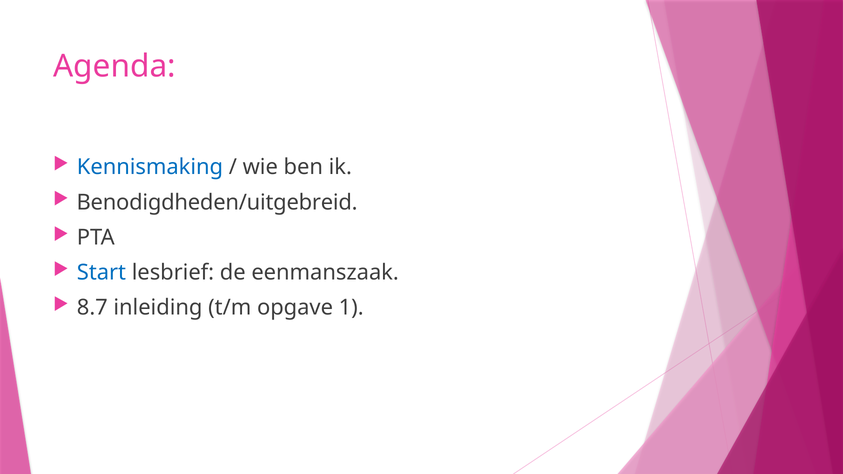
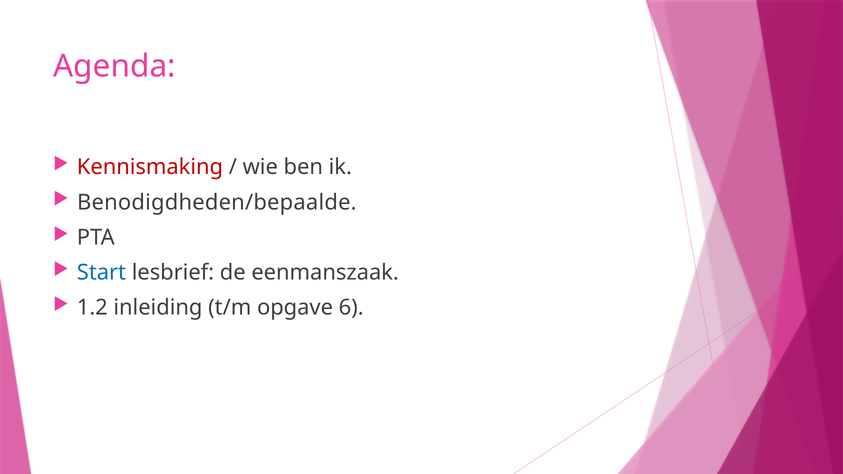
Kennismaking colour: blue -> red
Benodigdheden/uitgebreid: Benodigdheden/uitgebreid -> Benodigdheden/bepaalde
8.7: 8.7 -> 1.2
1: 1 -> 6
